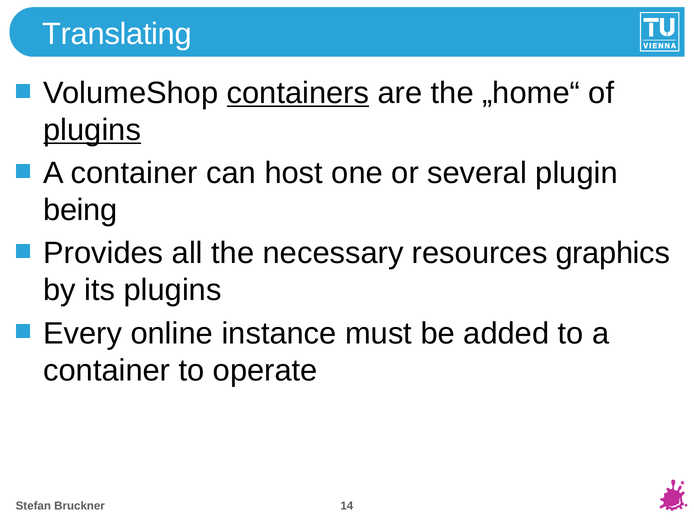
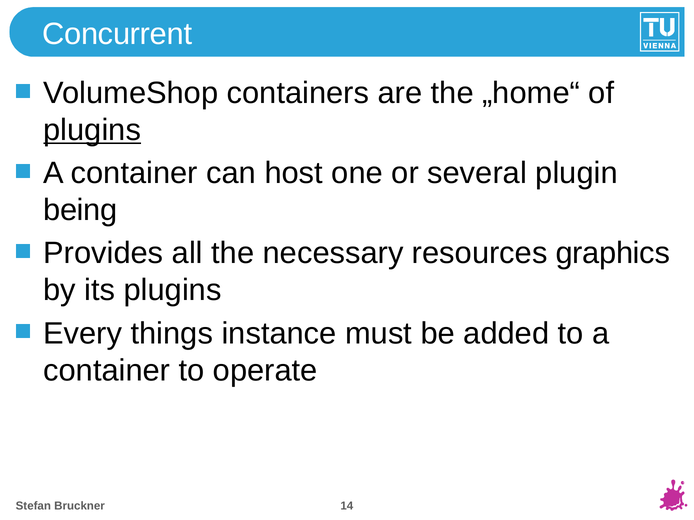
Translating: Translating -> Concurrent
containers underline: present -> none
online: online -> things
